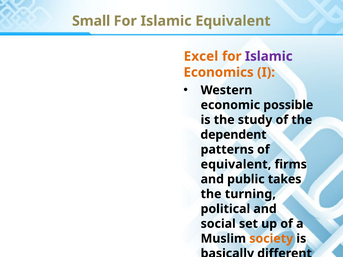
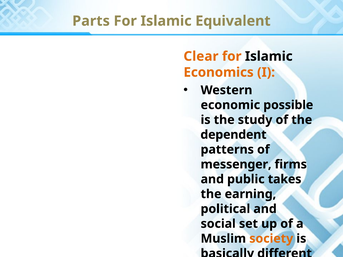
Small: Small -> Parts
Excel: Excel -> Clear
Islamic at (269, 56) colour: purple -> black
equivalent at (236, 165): equivalent -> messenger
turning: turning -> earning
